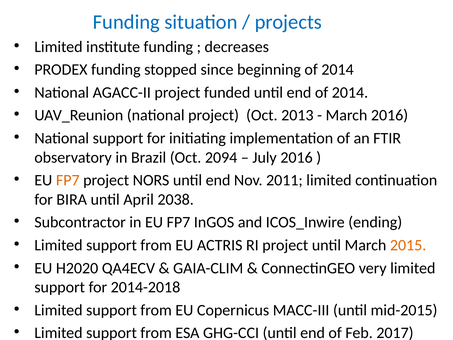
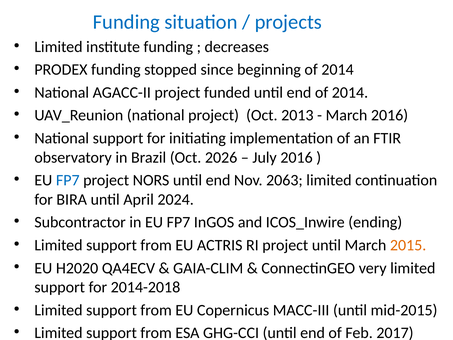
2094: 2094 -> 2026
FP7 at (68, 180) colour: orange -> blue
2011: 2011 -> 2063
2038: 2038 -> 2024
